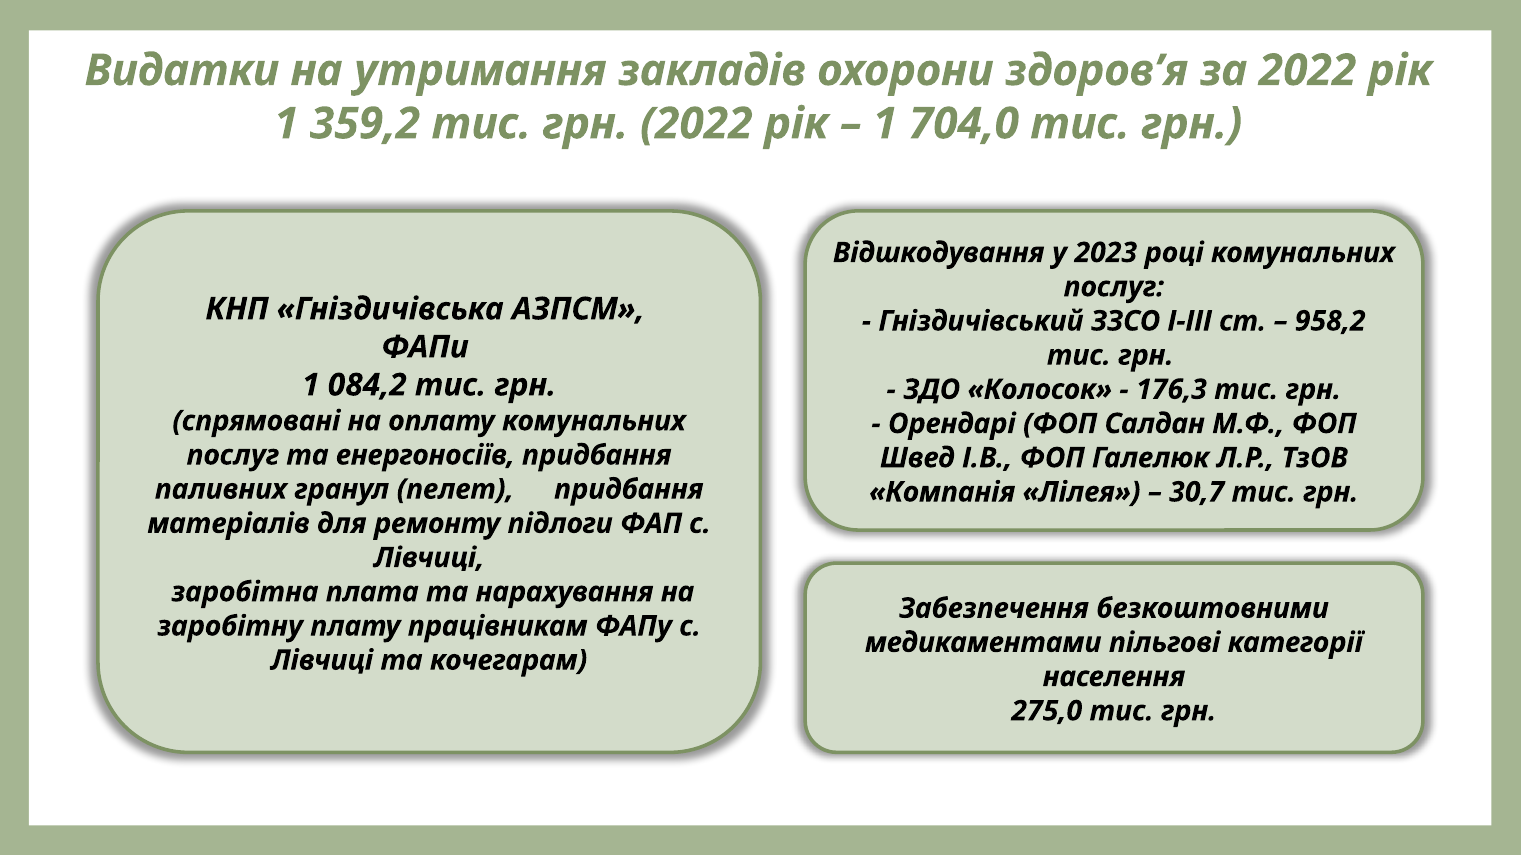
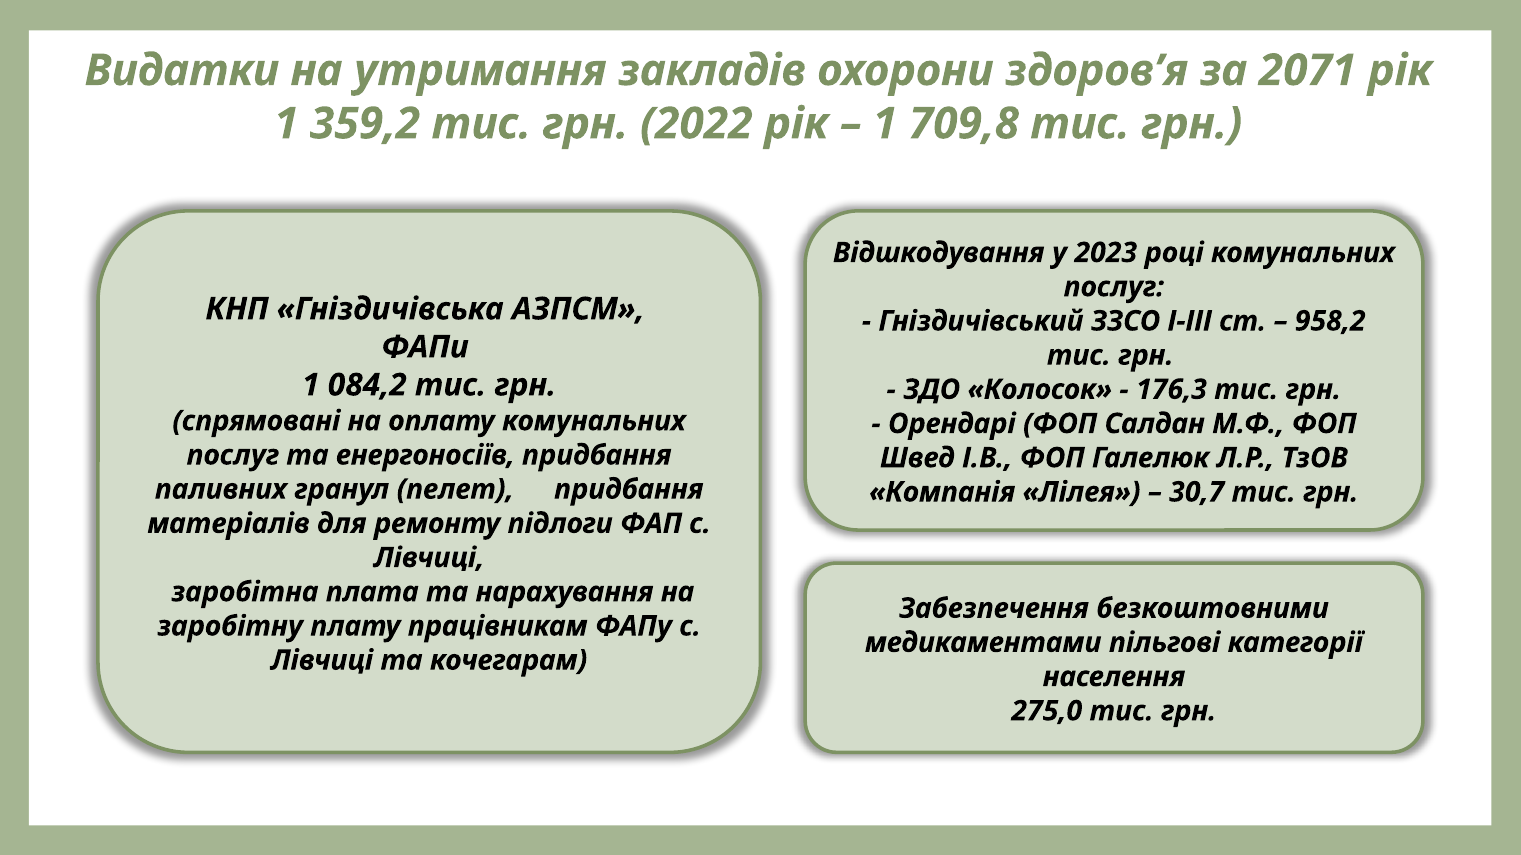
за 2022: 2022 -> 2071
704,0: 704,0 -> 709,8
